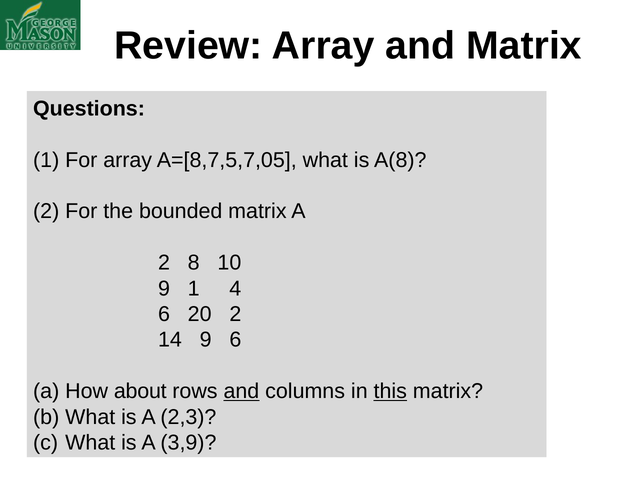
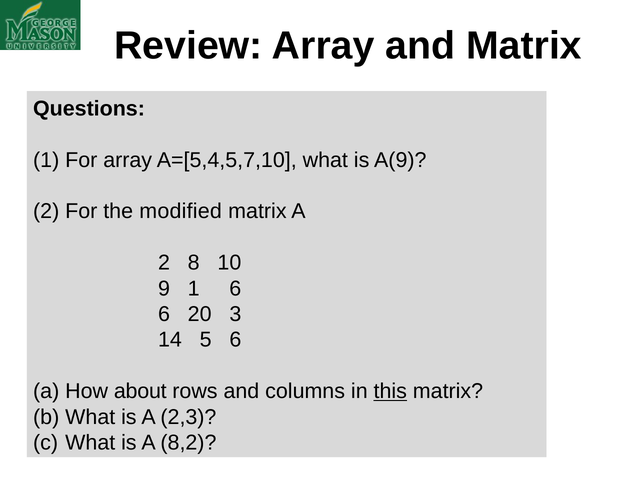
A=[8,7,5,7,05: A=[8,7,5,7,05 -> A=[5,4,5,7,10
A(8: A(8 -> A(9
bounded: bounded -> modified
1 4: 4 -> 6
20 2: 2 -> 3
14 9: 9 -> 5
and at (241, 392) underline: present -> none
3,9: 3,9 -> 8,2
